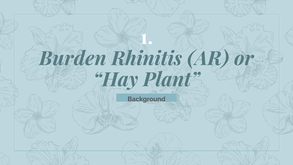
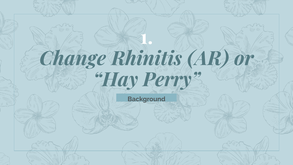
Burden: Burden -> Change
Plant: Plant -> Perry
